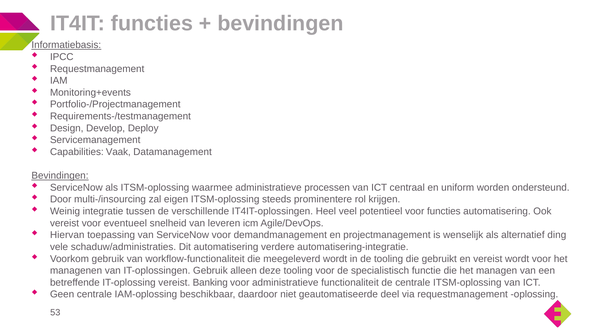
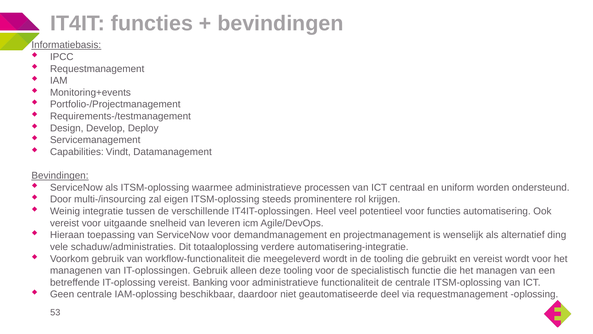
Vaak: Vaak -> Vindt
eventueel: eventueel -> uitgaande
Hiervan: Hiervan -> Hieraan
Dit automatisering: automatisering -> totaaloplossing
